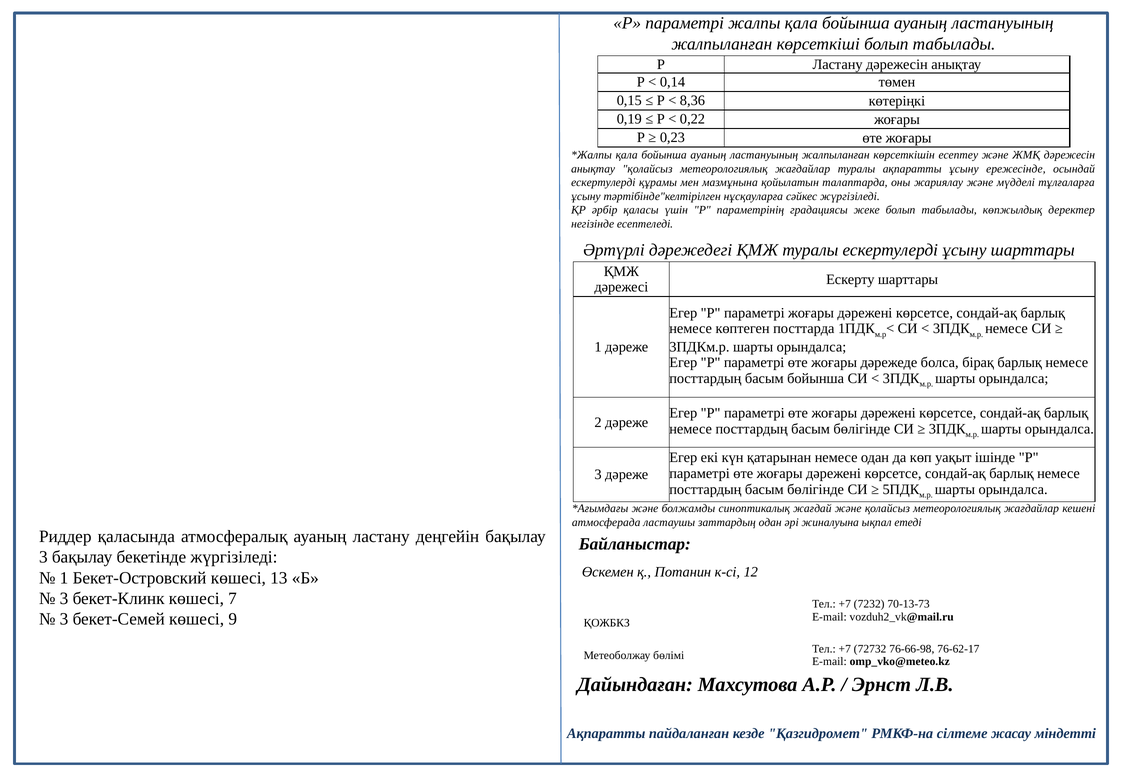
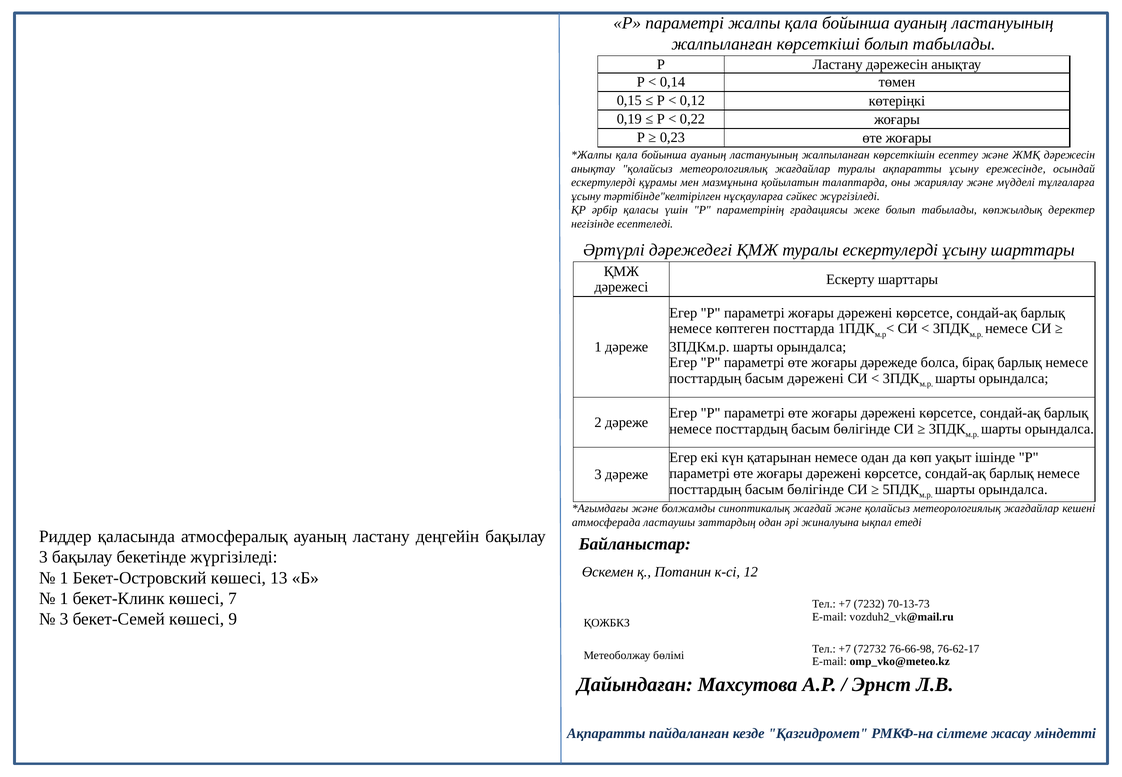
8,36: 8,36 -> 0,12
басым бойынша: бойынша -> дәрежені
3 at (64, 598): 3 -> 1
